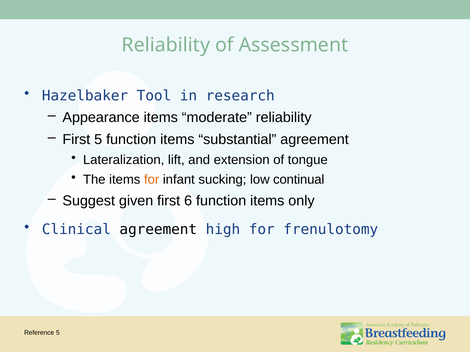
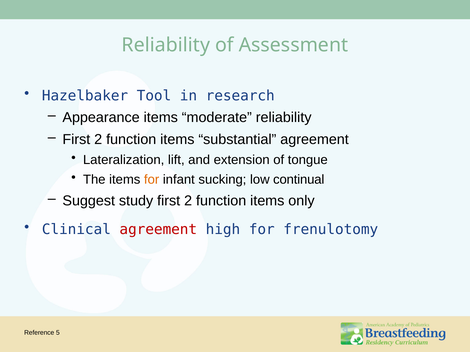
5 at (98, 140): 5 -> 2
given: given -> study
6 at (188, 201): 6 -> 2
agreement at (158, 230) colour: black -> red
